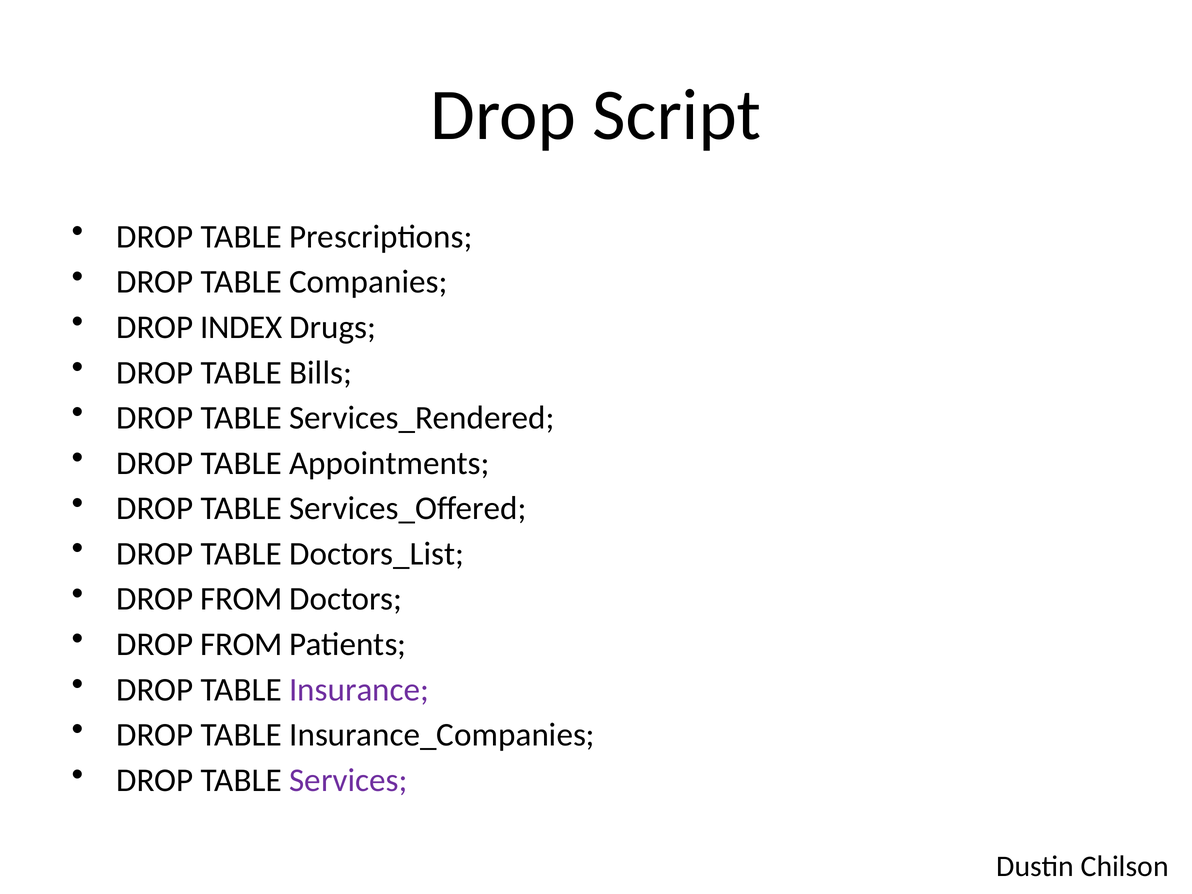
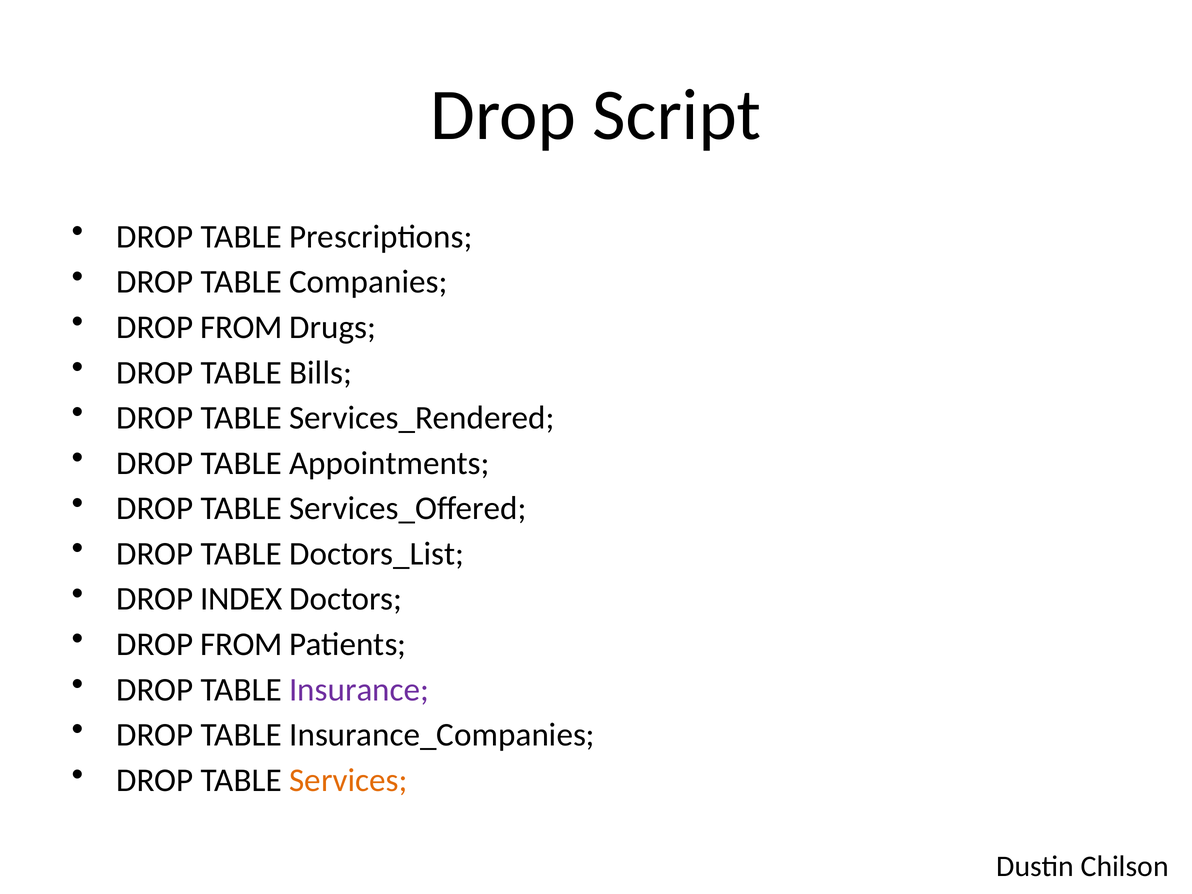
INDEX at (241, 327): INDEX -> FROM
FROM at (241, 599): FROM -> INDEX
Services colour: purple -> orange
